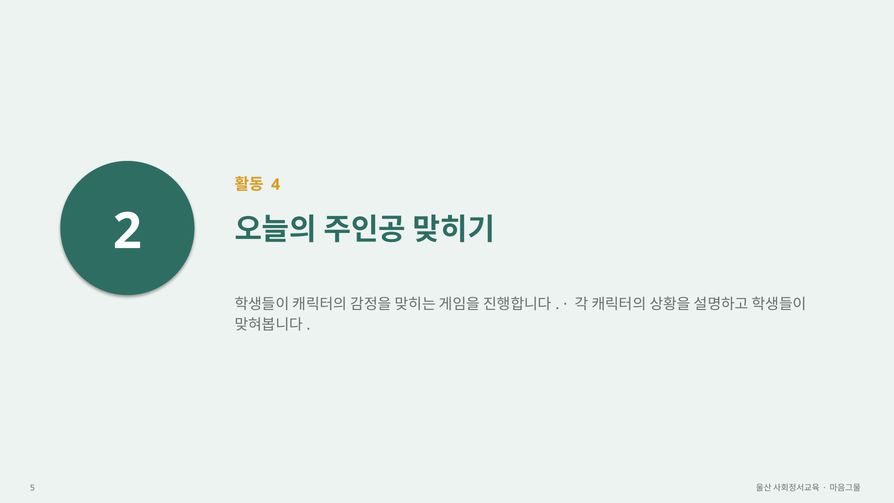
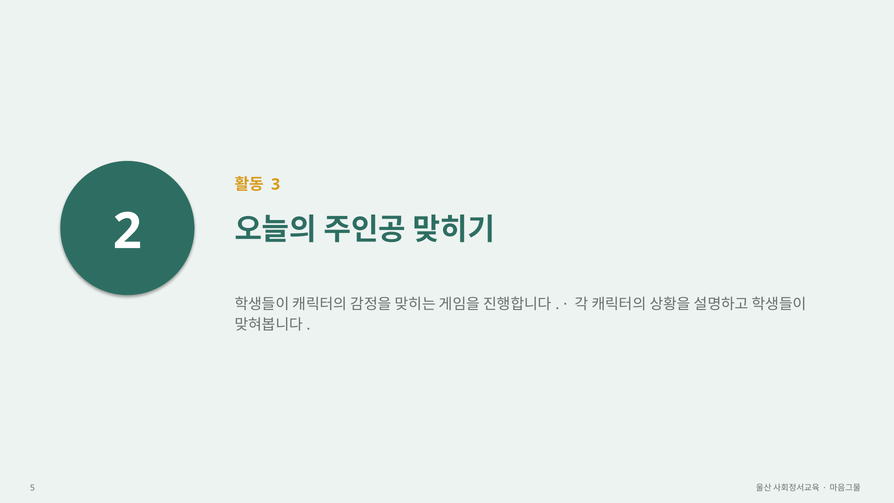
4: 4 -> 3
